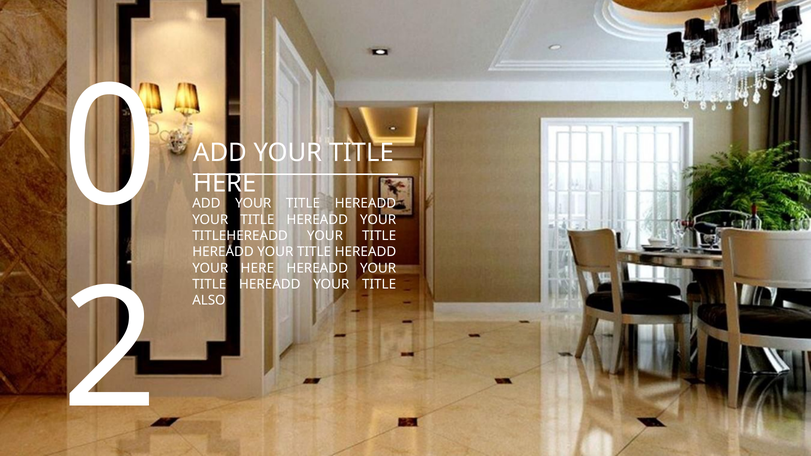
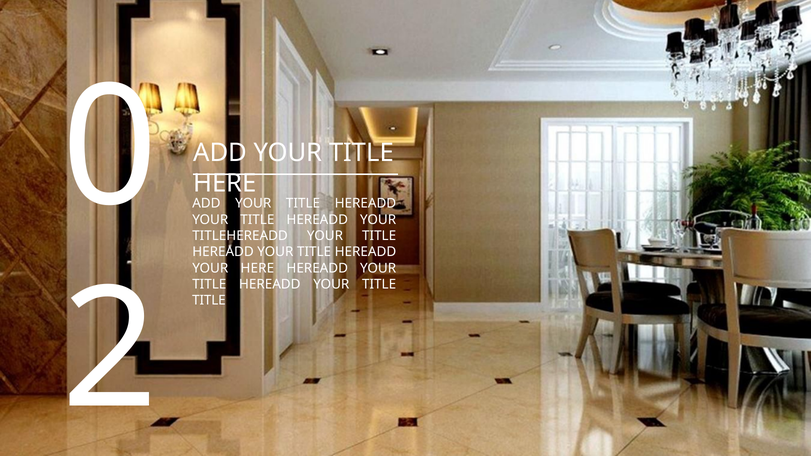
ALSO at (209, 301): ALSO -> TITLE
